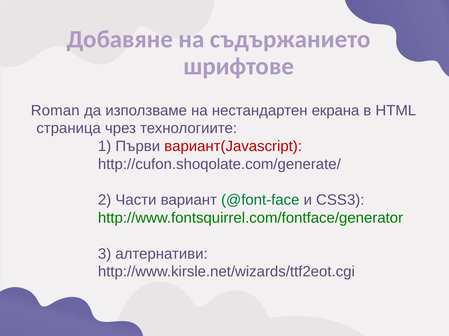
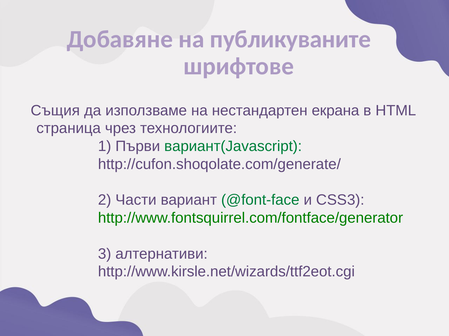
съдържанието: съдържанието -> публикуваните
Roman: Roman -> Същия
вариант(Javascript colour: red -> green
